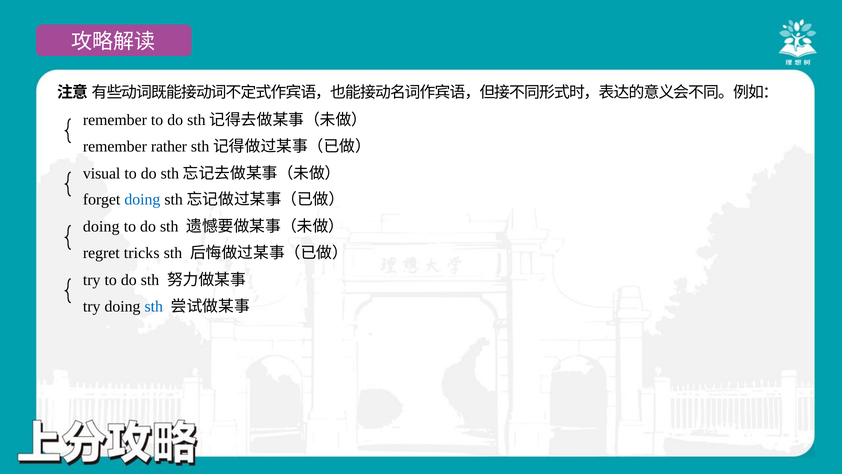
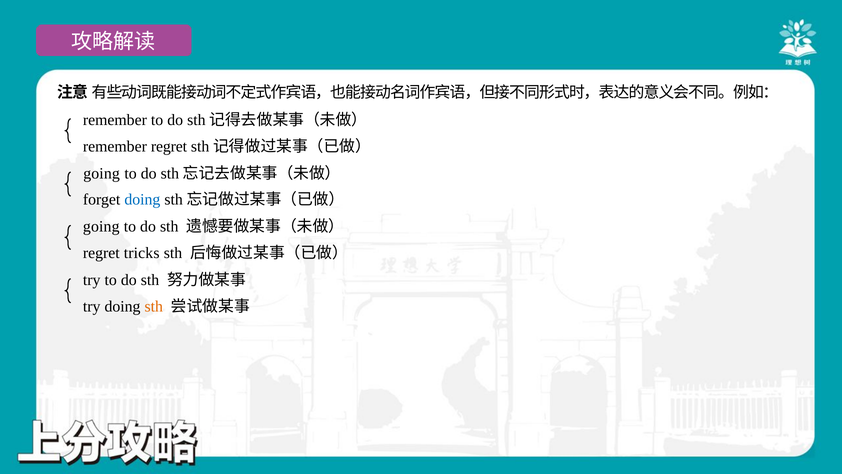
remember rather: rather -> regret
visual at (102, 173): visual -> going
doing at (101, 227): doing -> going
sth at (154, 306) colour: blue -> orange
